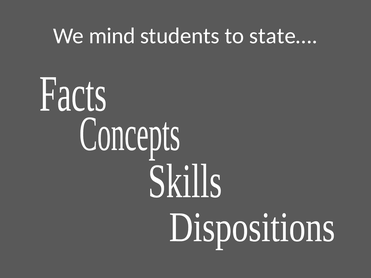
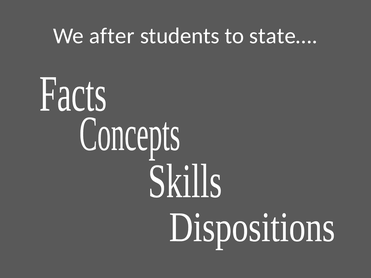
mind: mind -> after
